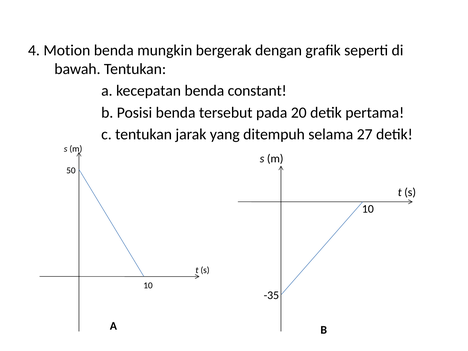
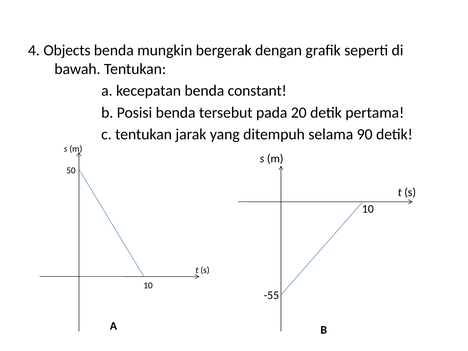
Motion: Motion -> Objects
27: 27 -> 90
-35: -35 -> -55
